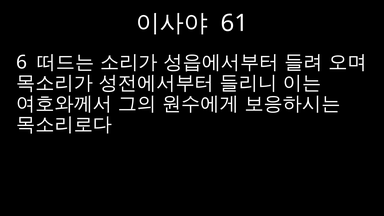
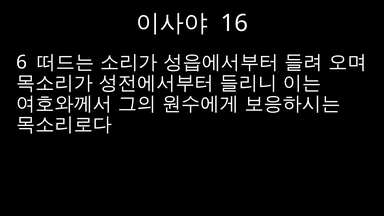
61: 61 -> 16
